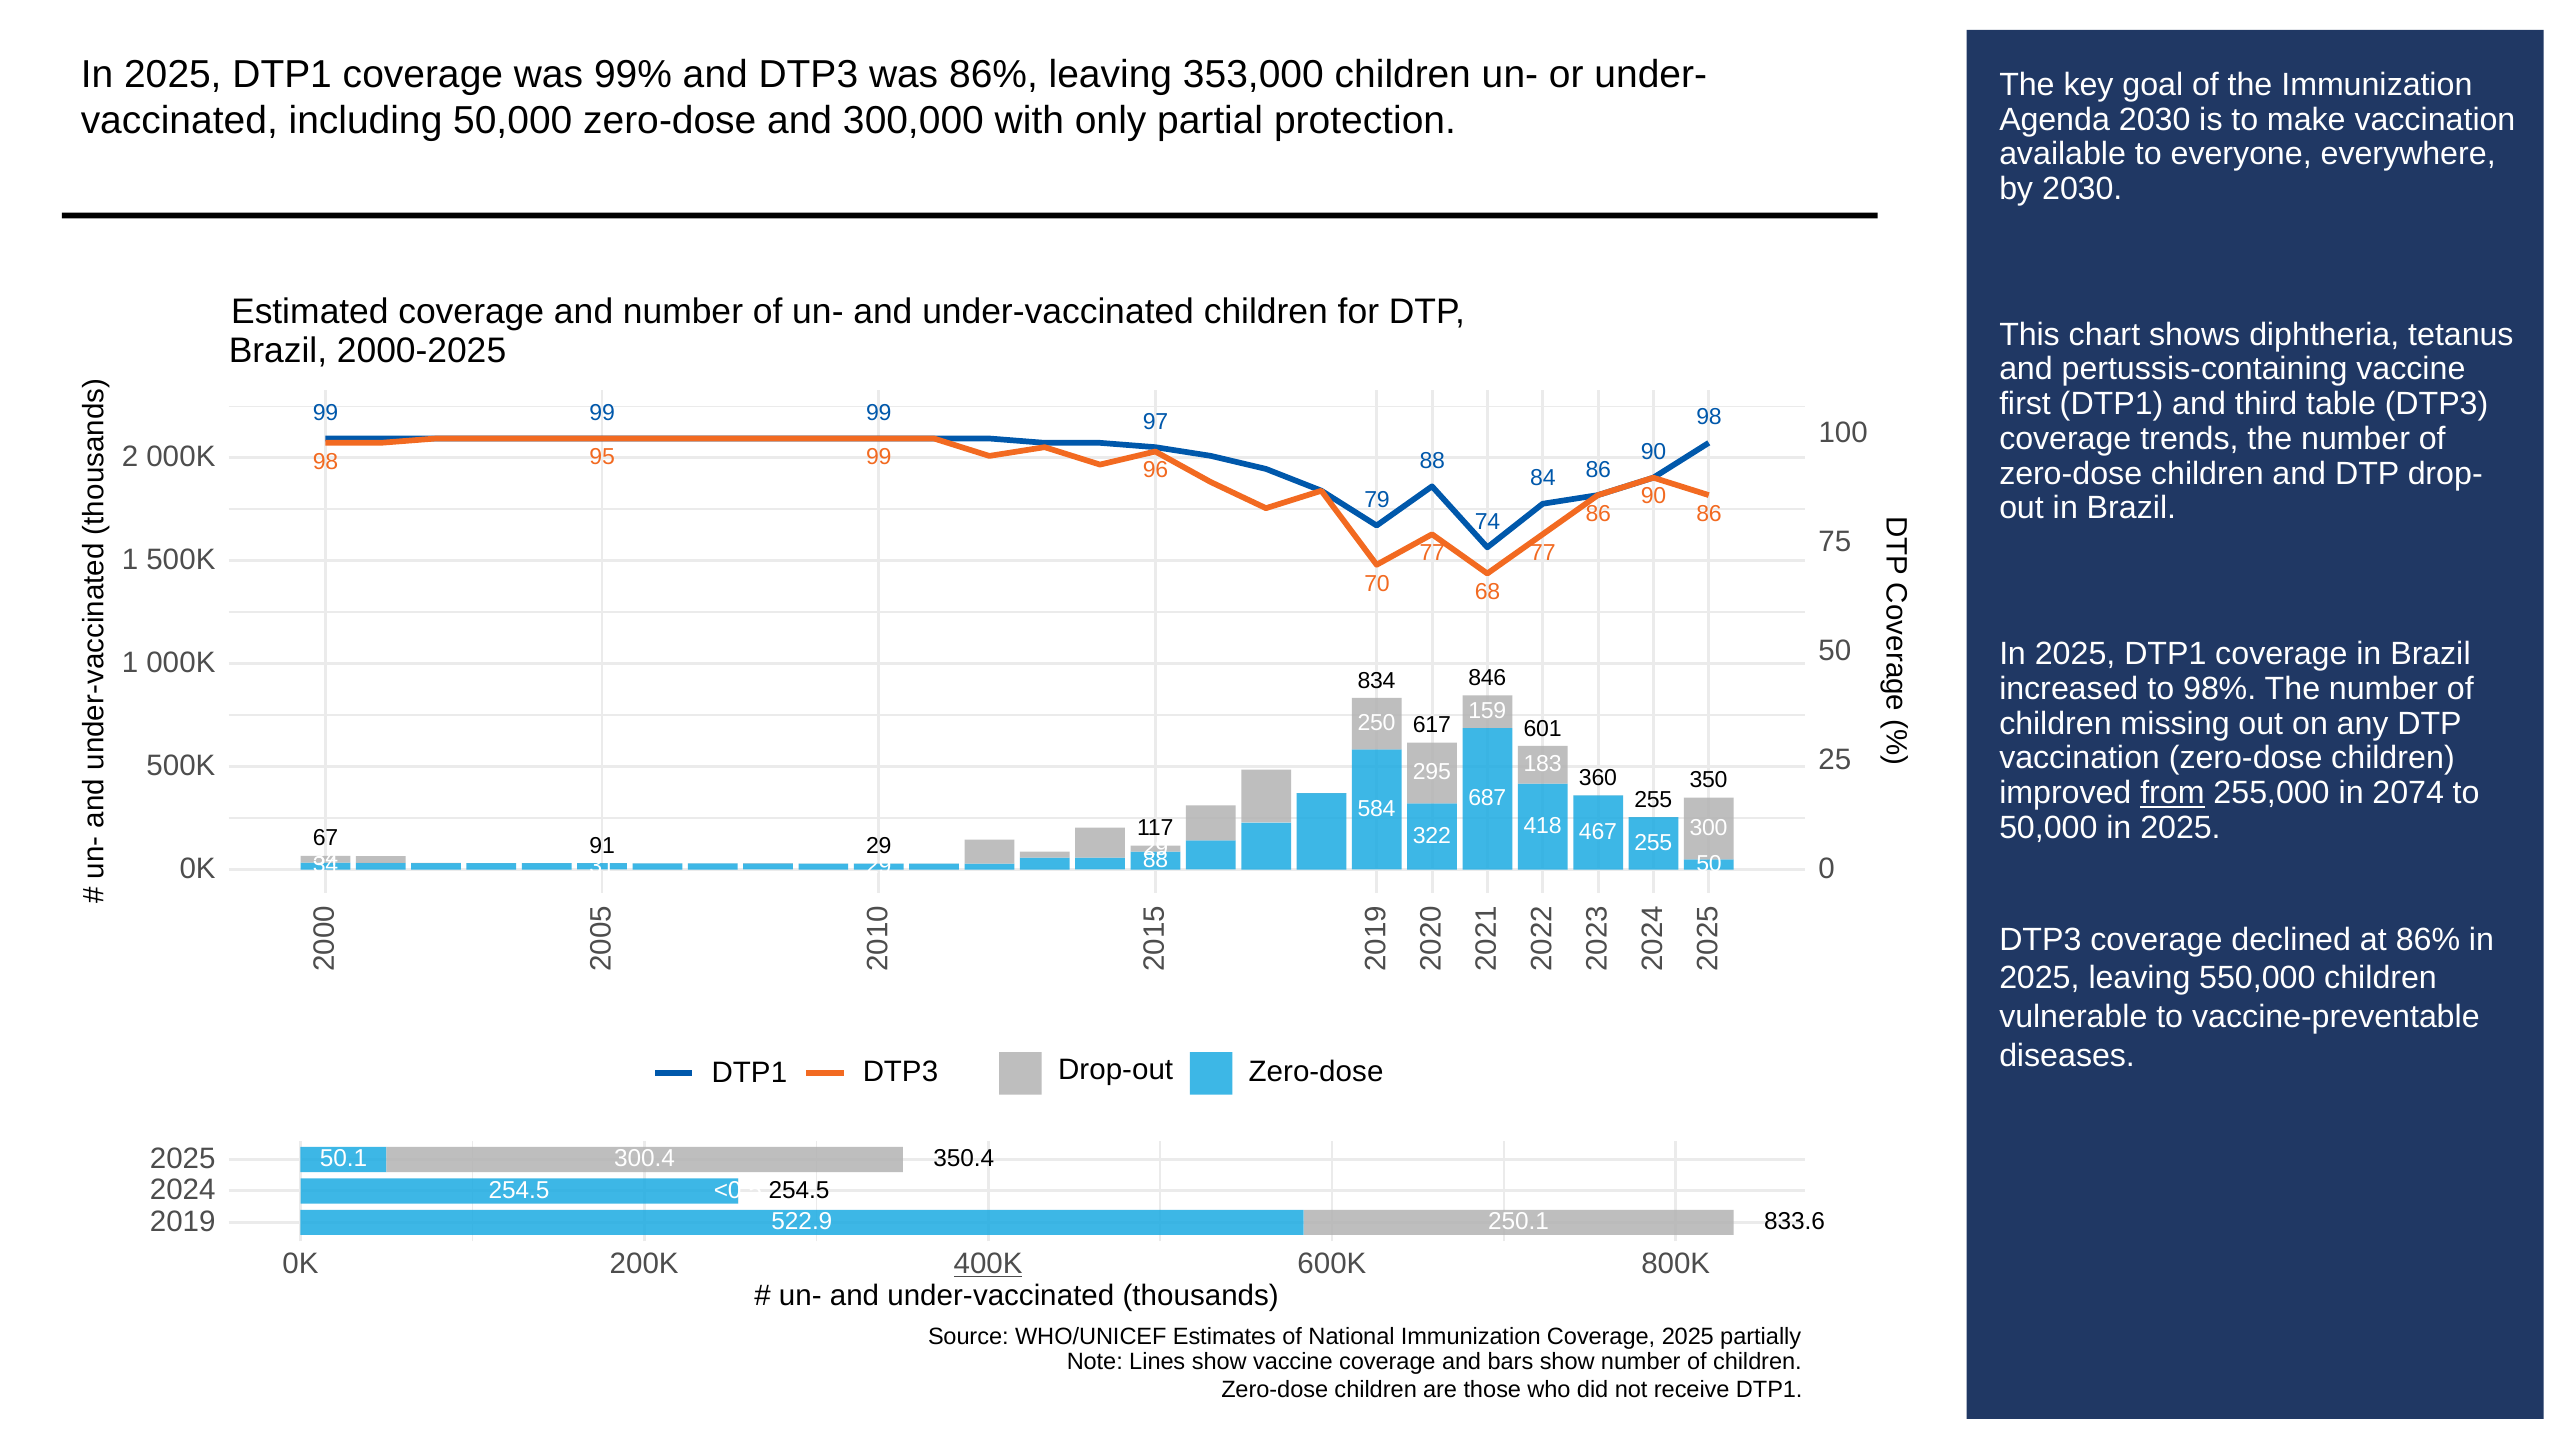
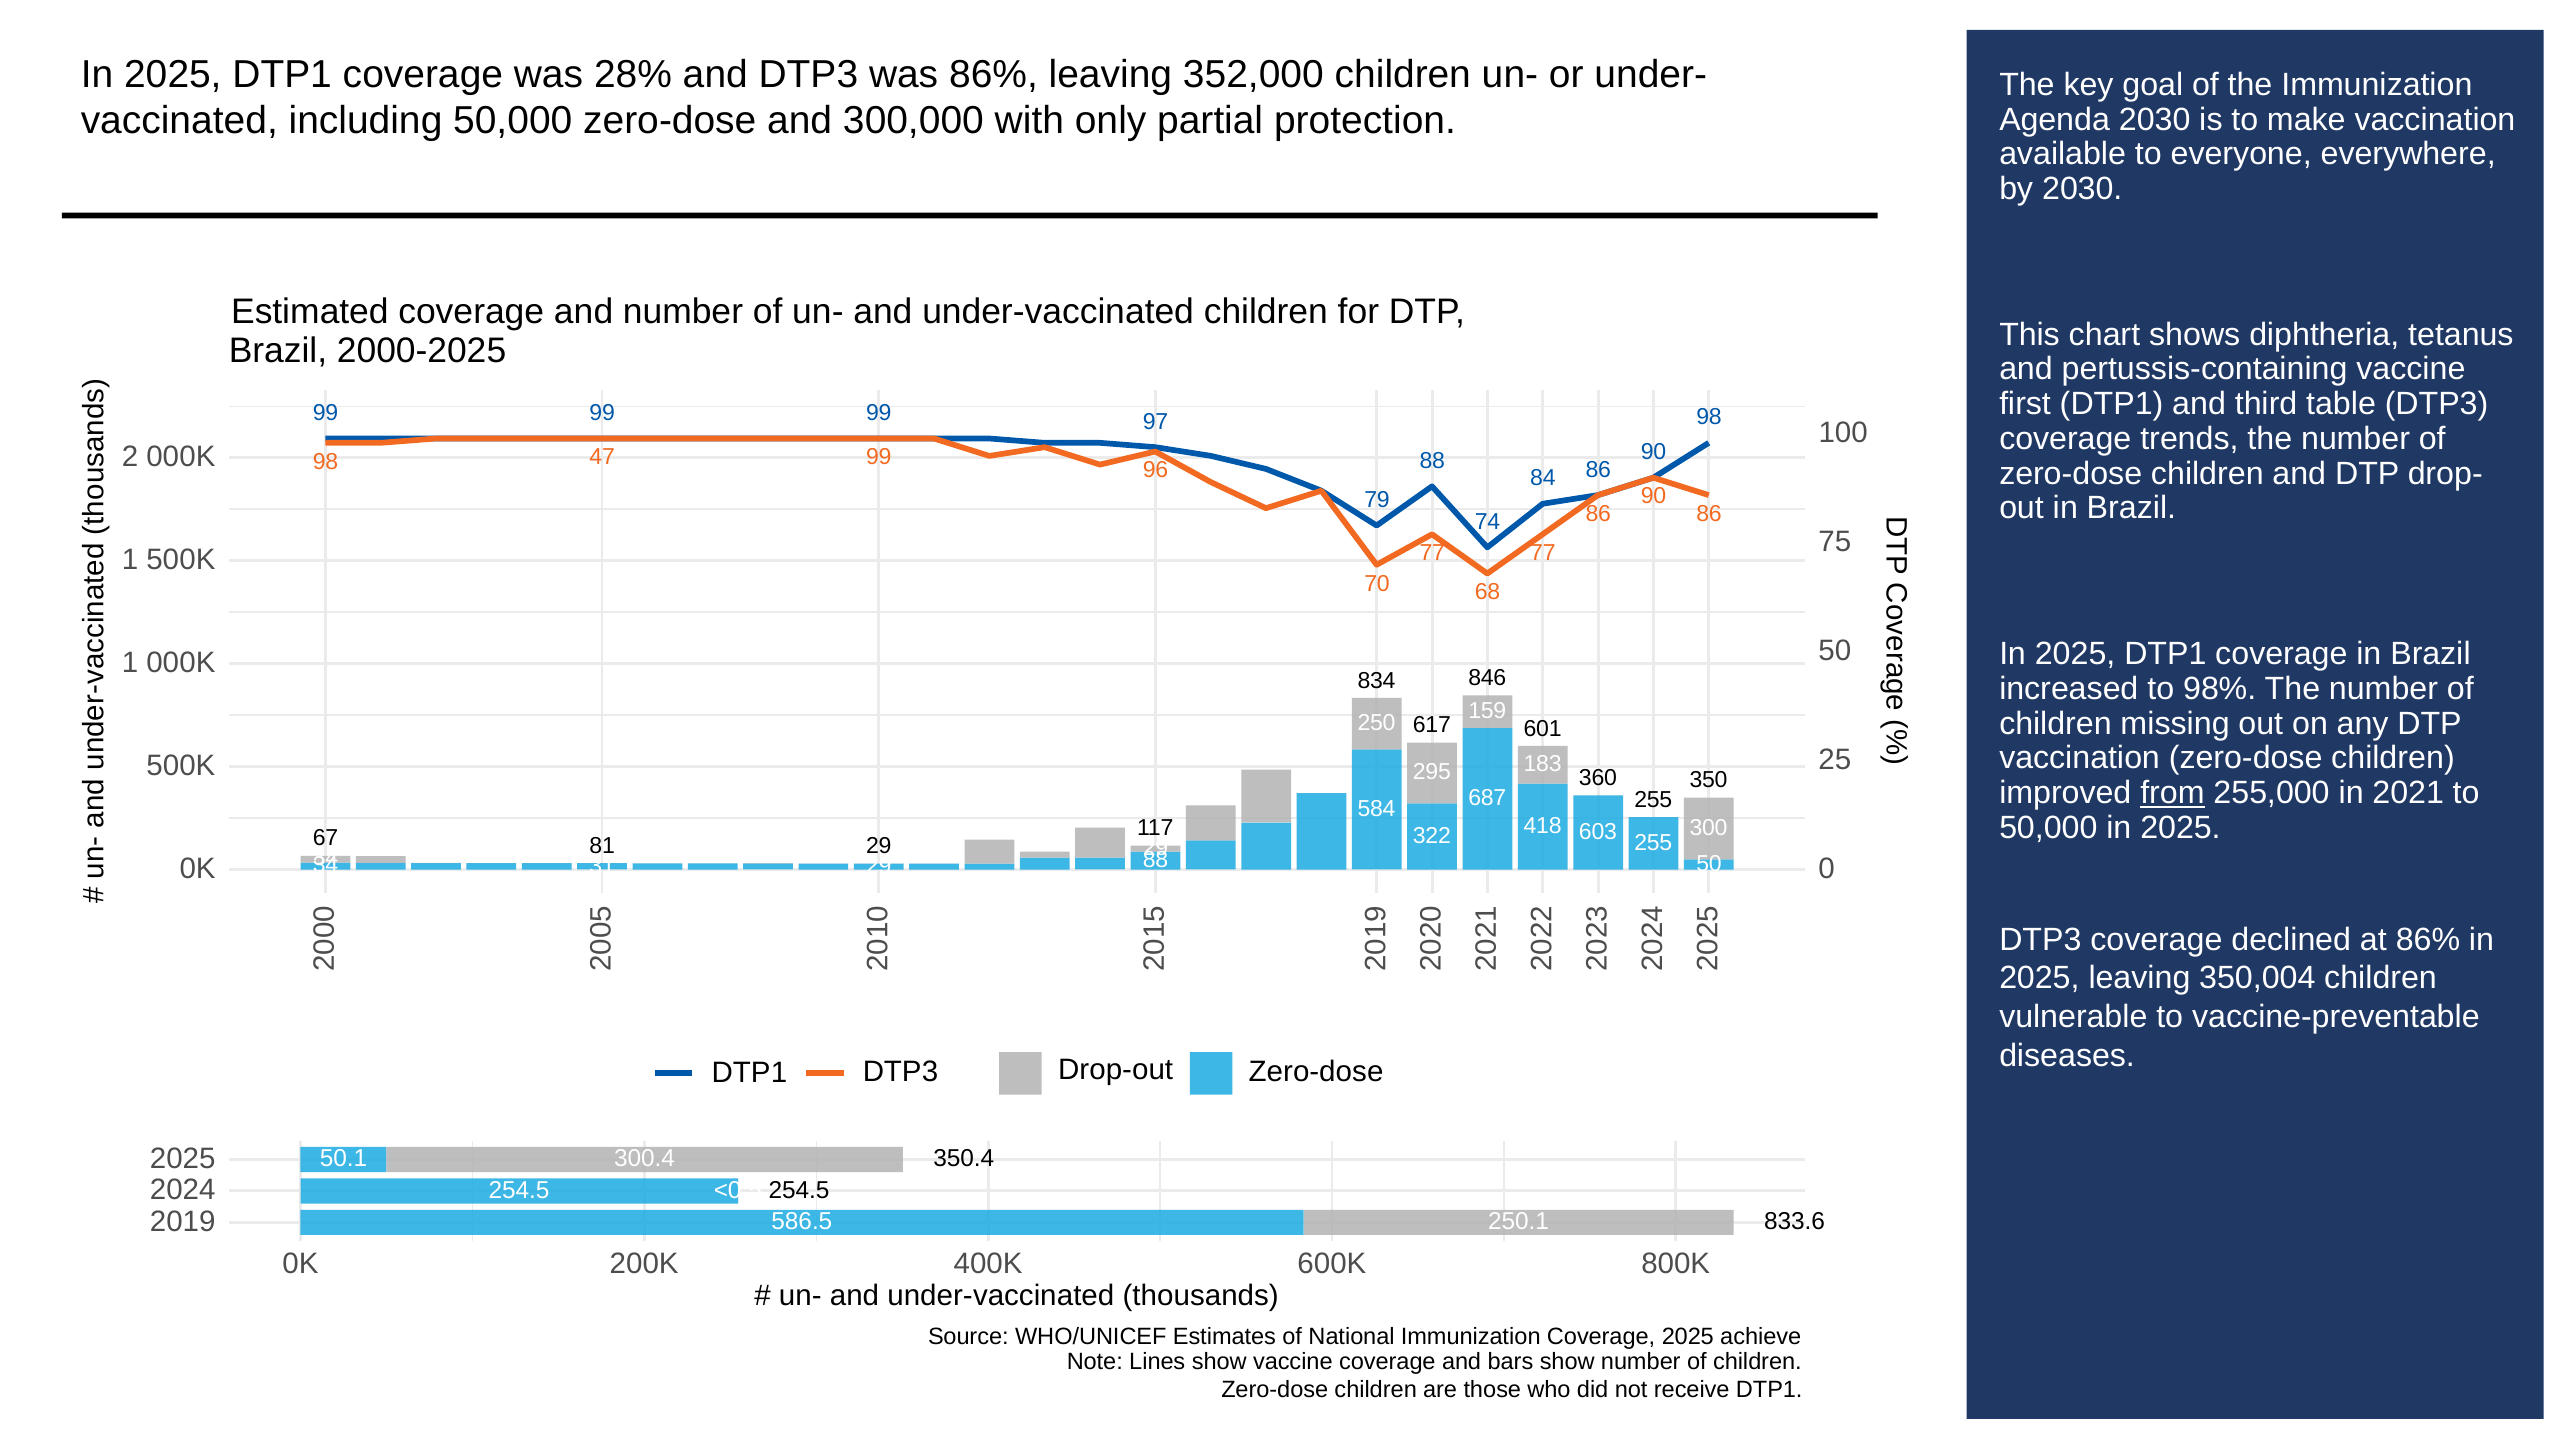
99%: 99% -> 28%
353,000: 353,000 -> 352,000
95: 95 -> 47
2074: 2074 -> 2021
467: 467 -> 603
91: 91 -> 81
550,000: 550,000 -> 350,004
522.9: 522.9 -> 586.5
400K underline: present -> none
partially: partially -> achieve
